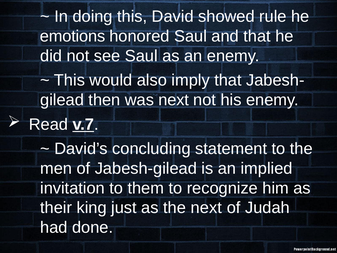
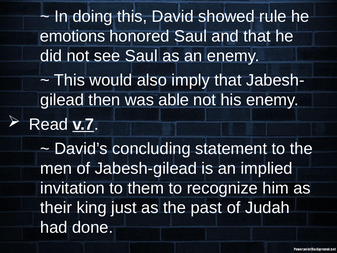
was next: next -> able
the next: next -> past
